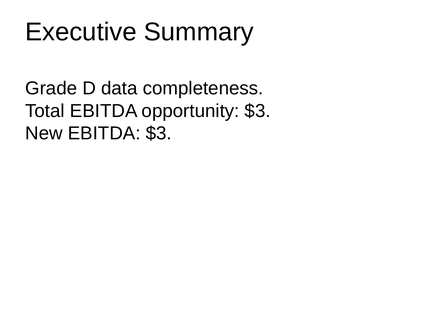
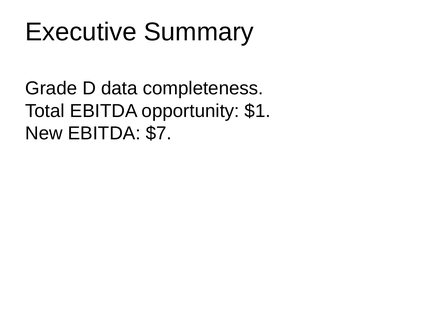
opportunity $3: $3 -> $1
EBITDA $3: $3 -> $7
